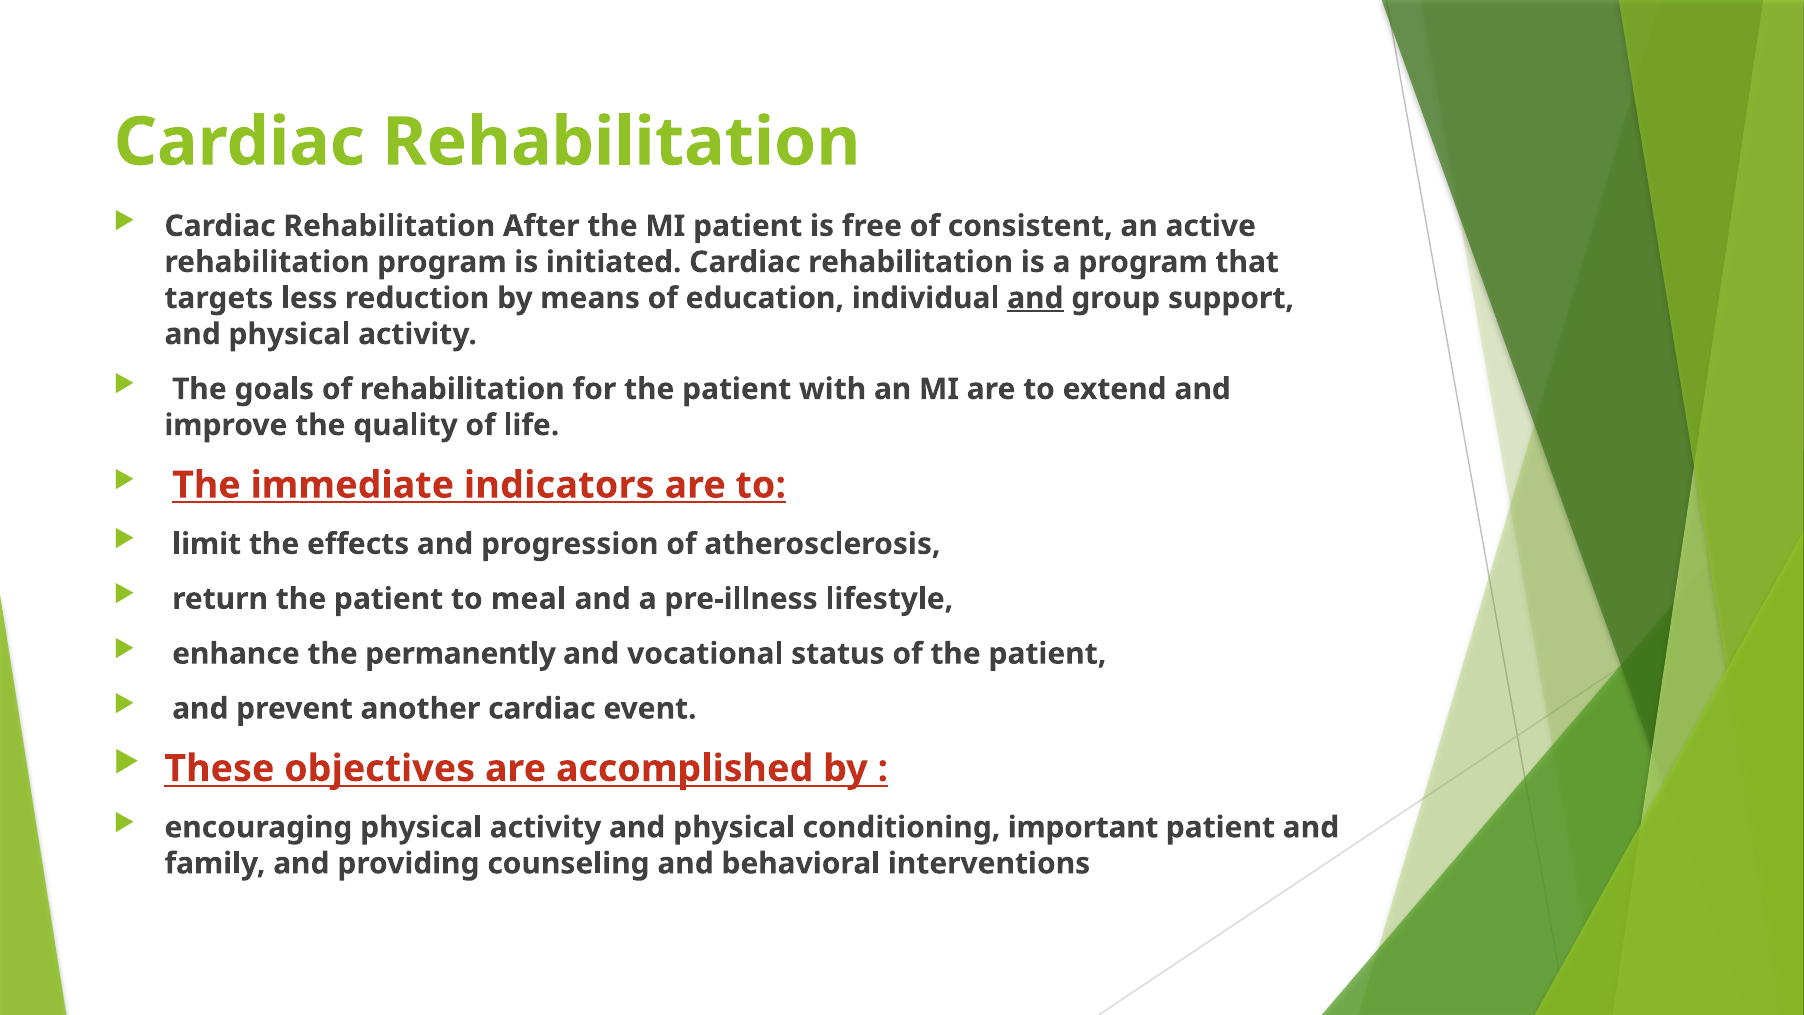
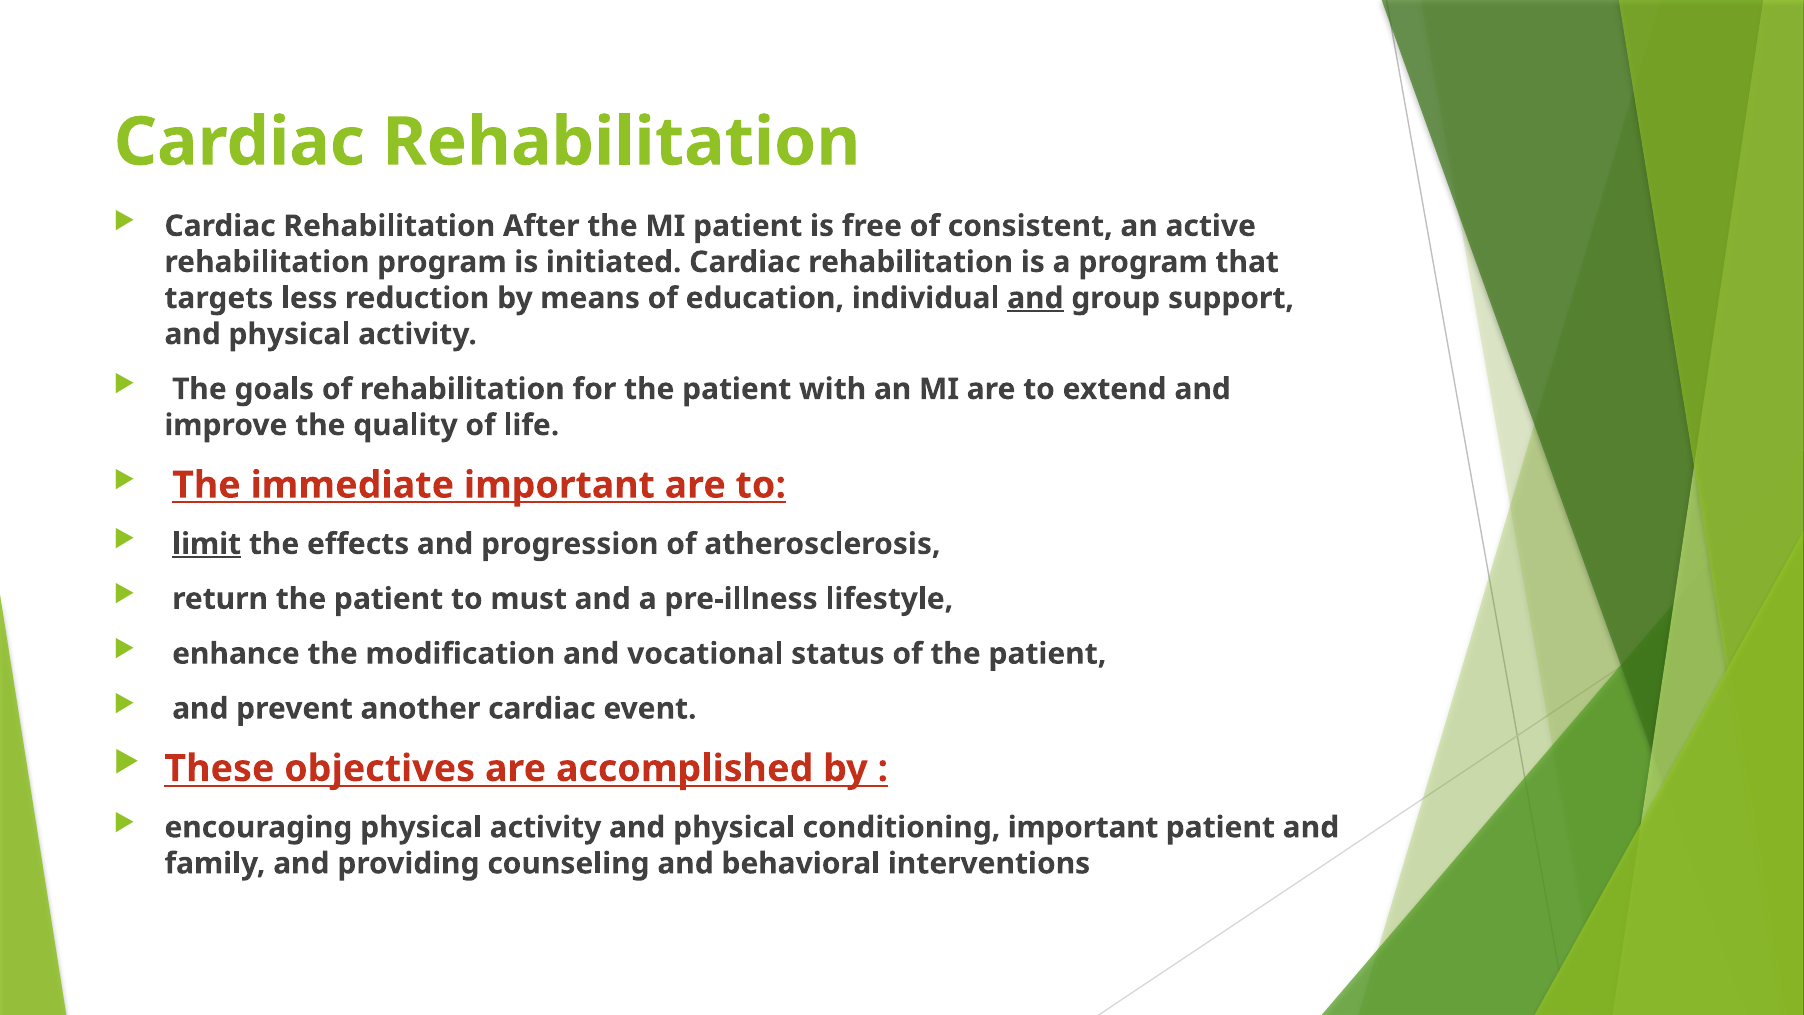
immediate indicators: indicators -> important
limit underline: none -> present
meal: meal -> must
permanently: permanently -> modification
